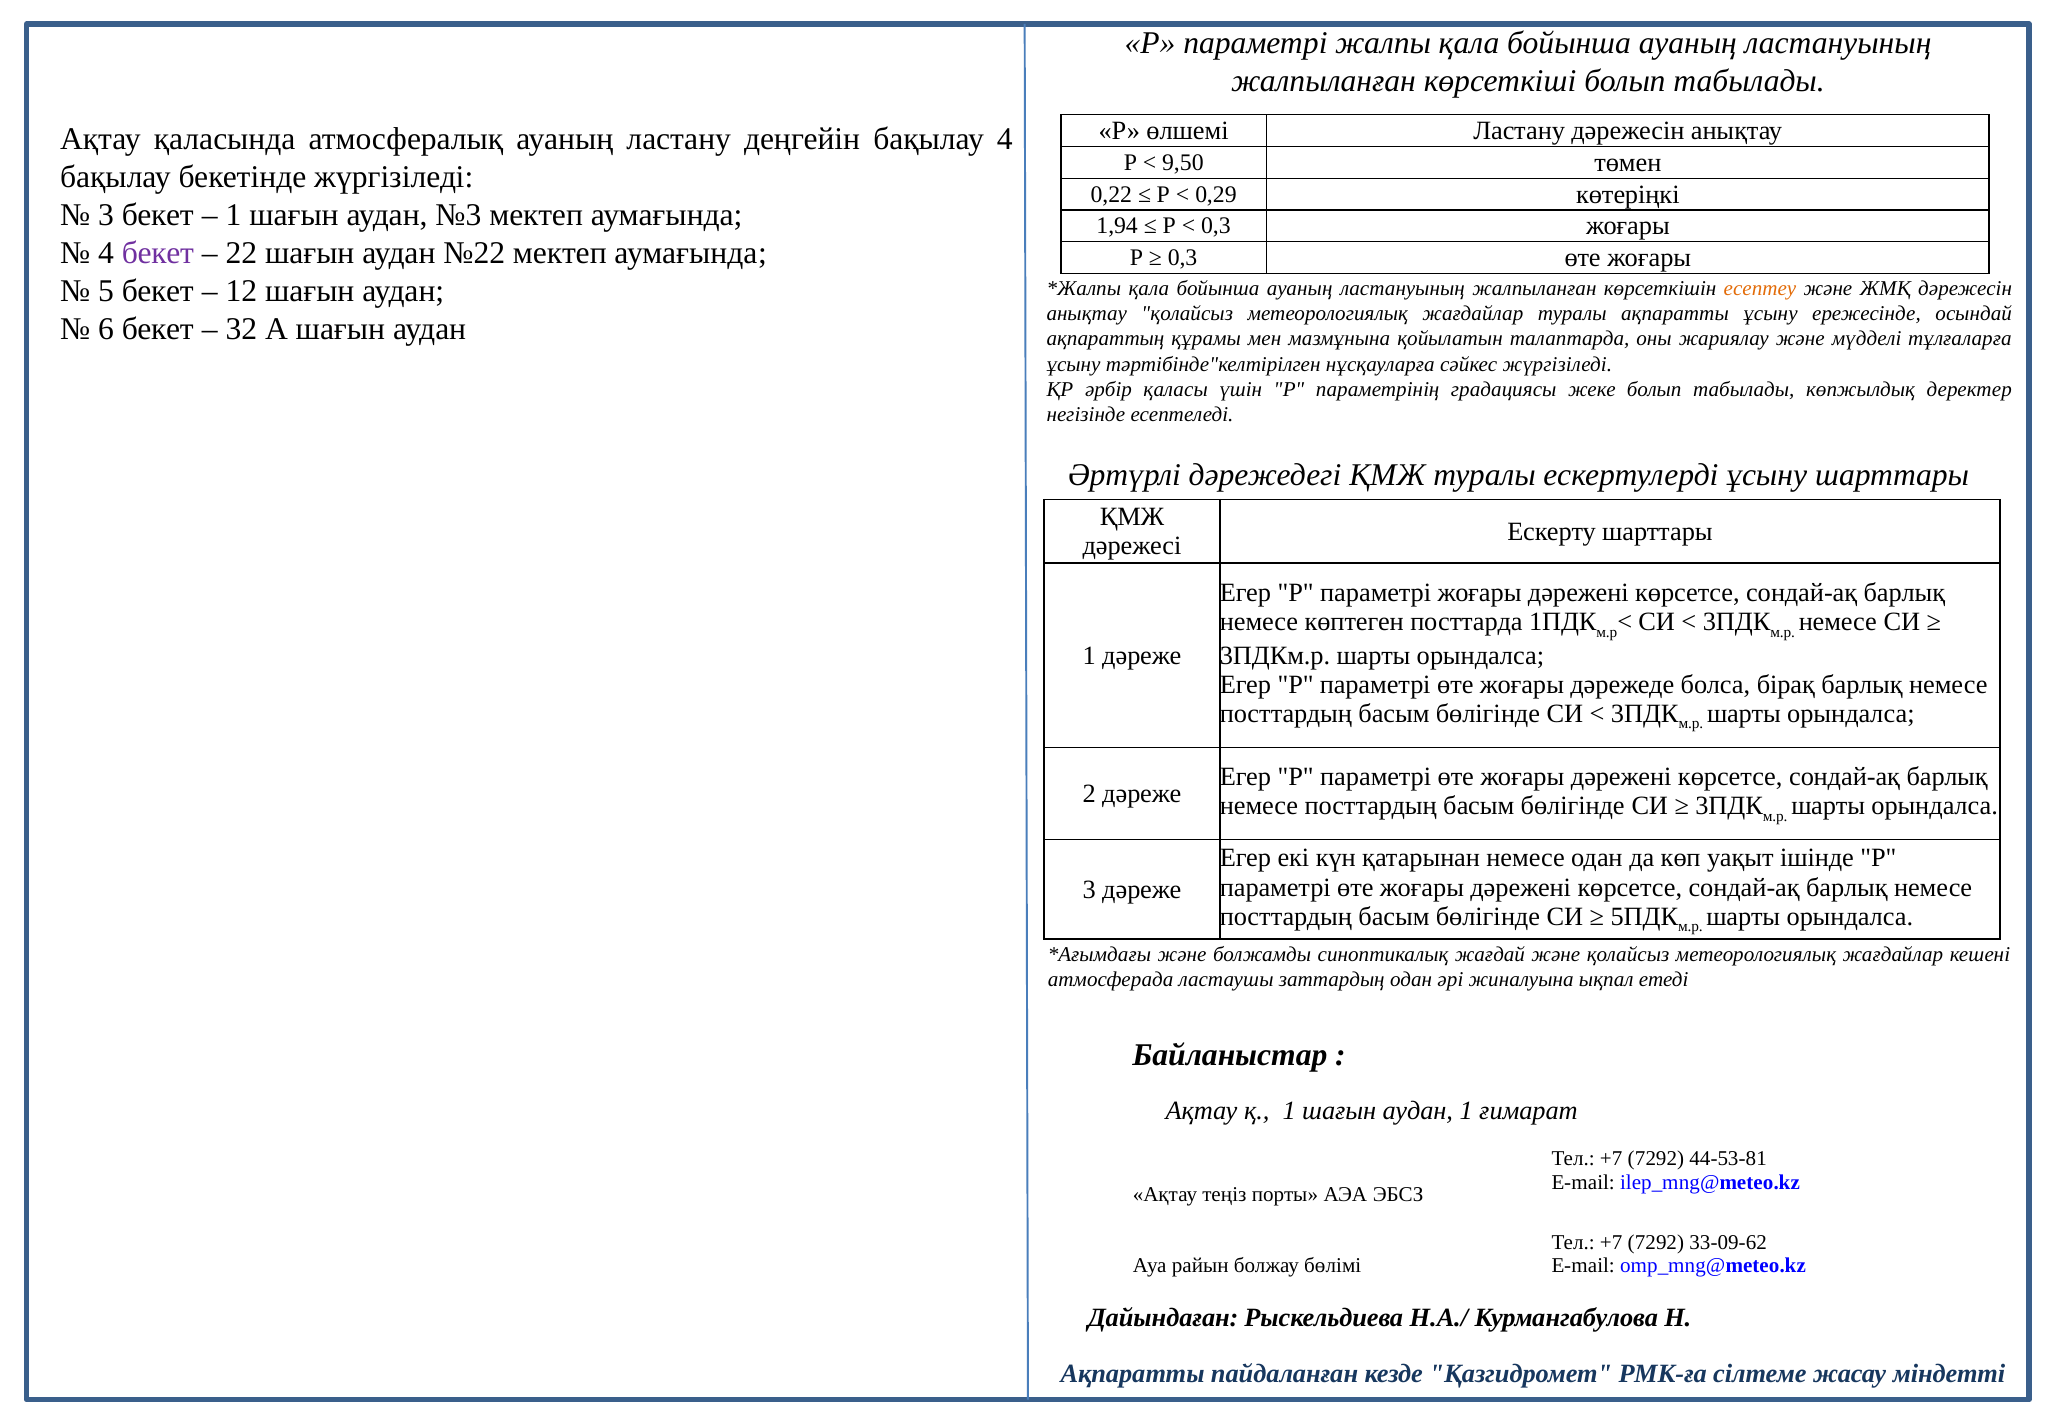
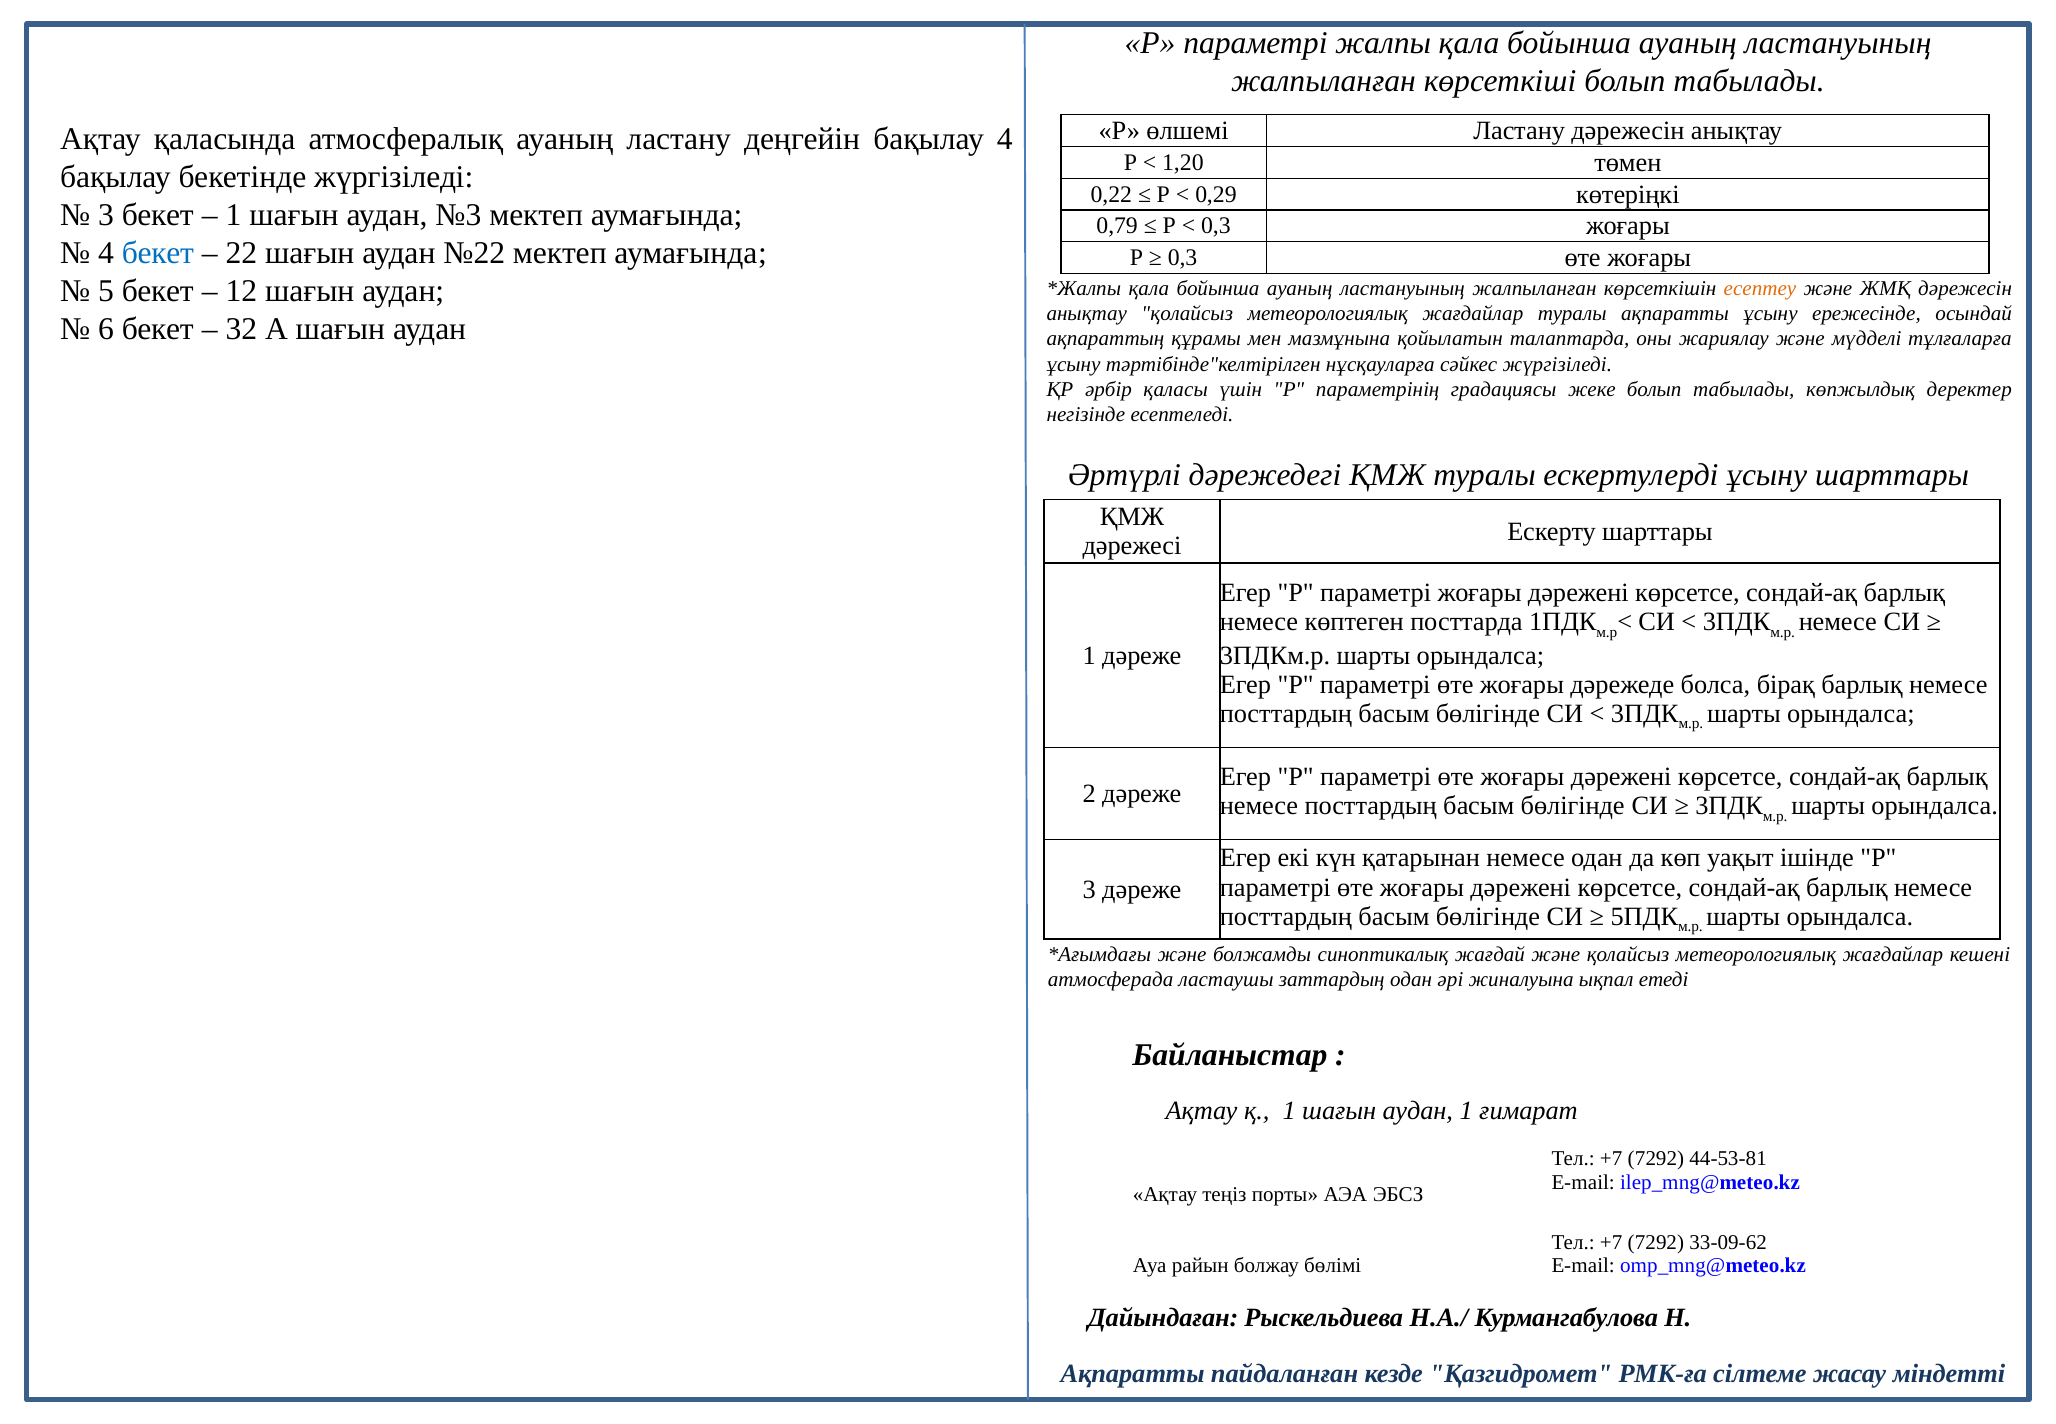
9,50: 9,50 -> 1,20
1,94: 1,94 -> 0,79
бекет at (158, 253) colour: purple -> blue
